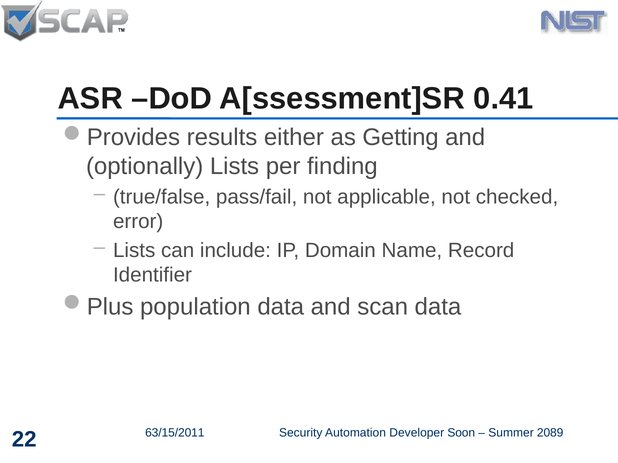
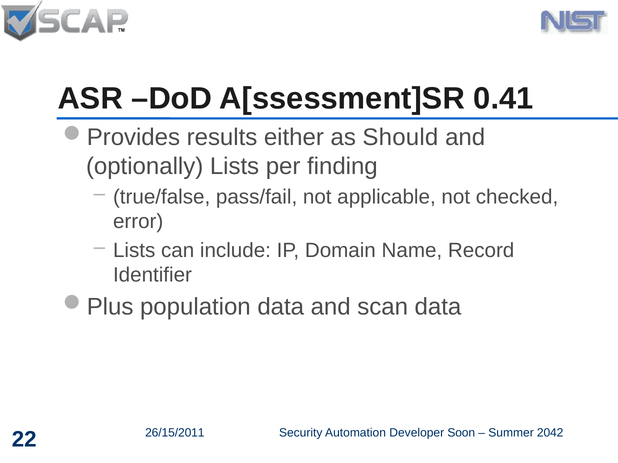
Getting: Getting -> Should
63/15/2011: 63/15/2011 -> 26/15/2011
2089: 2089 -> 2042
